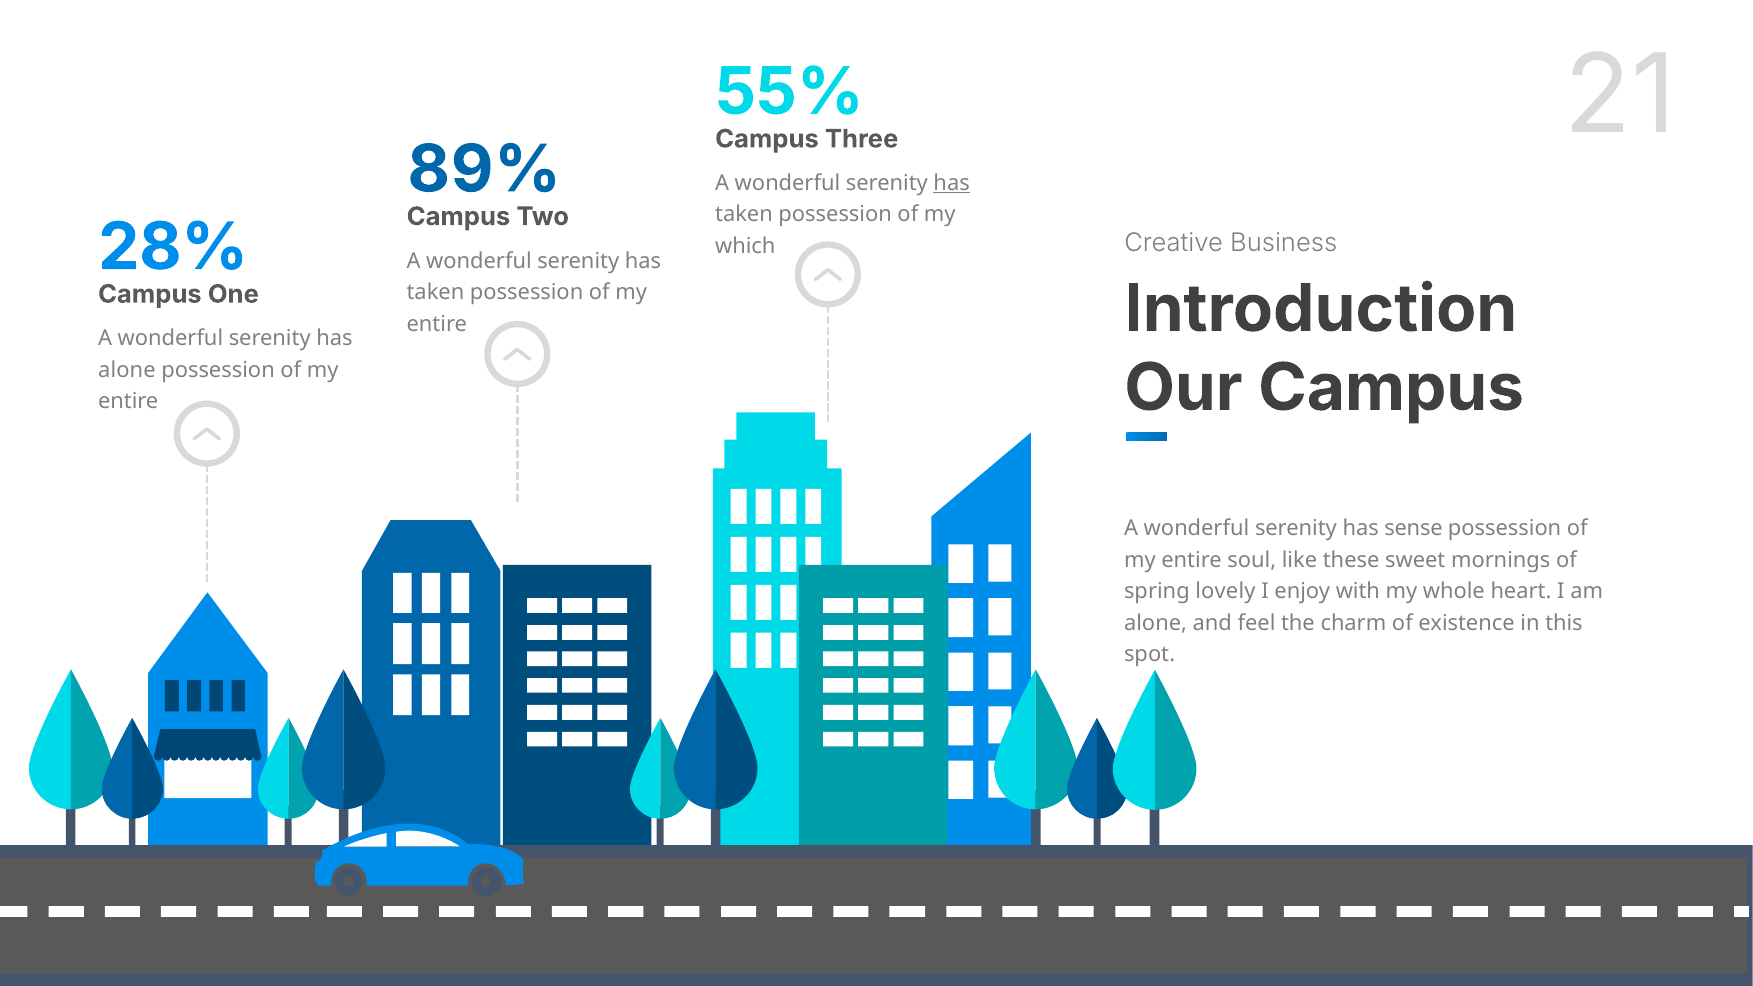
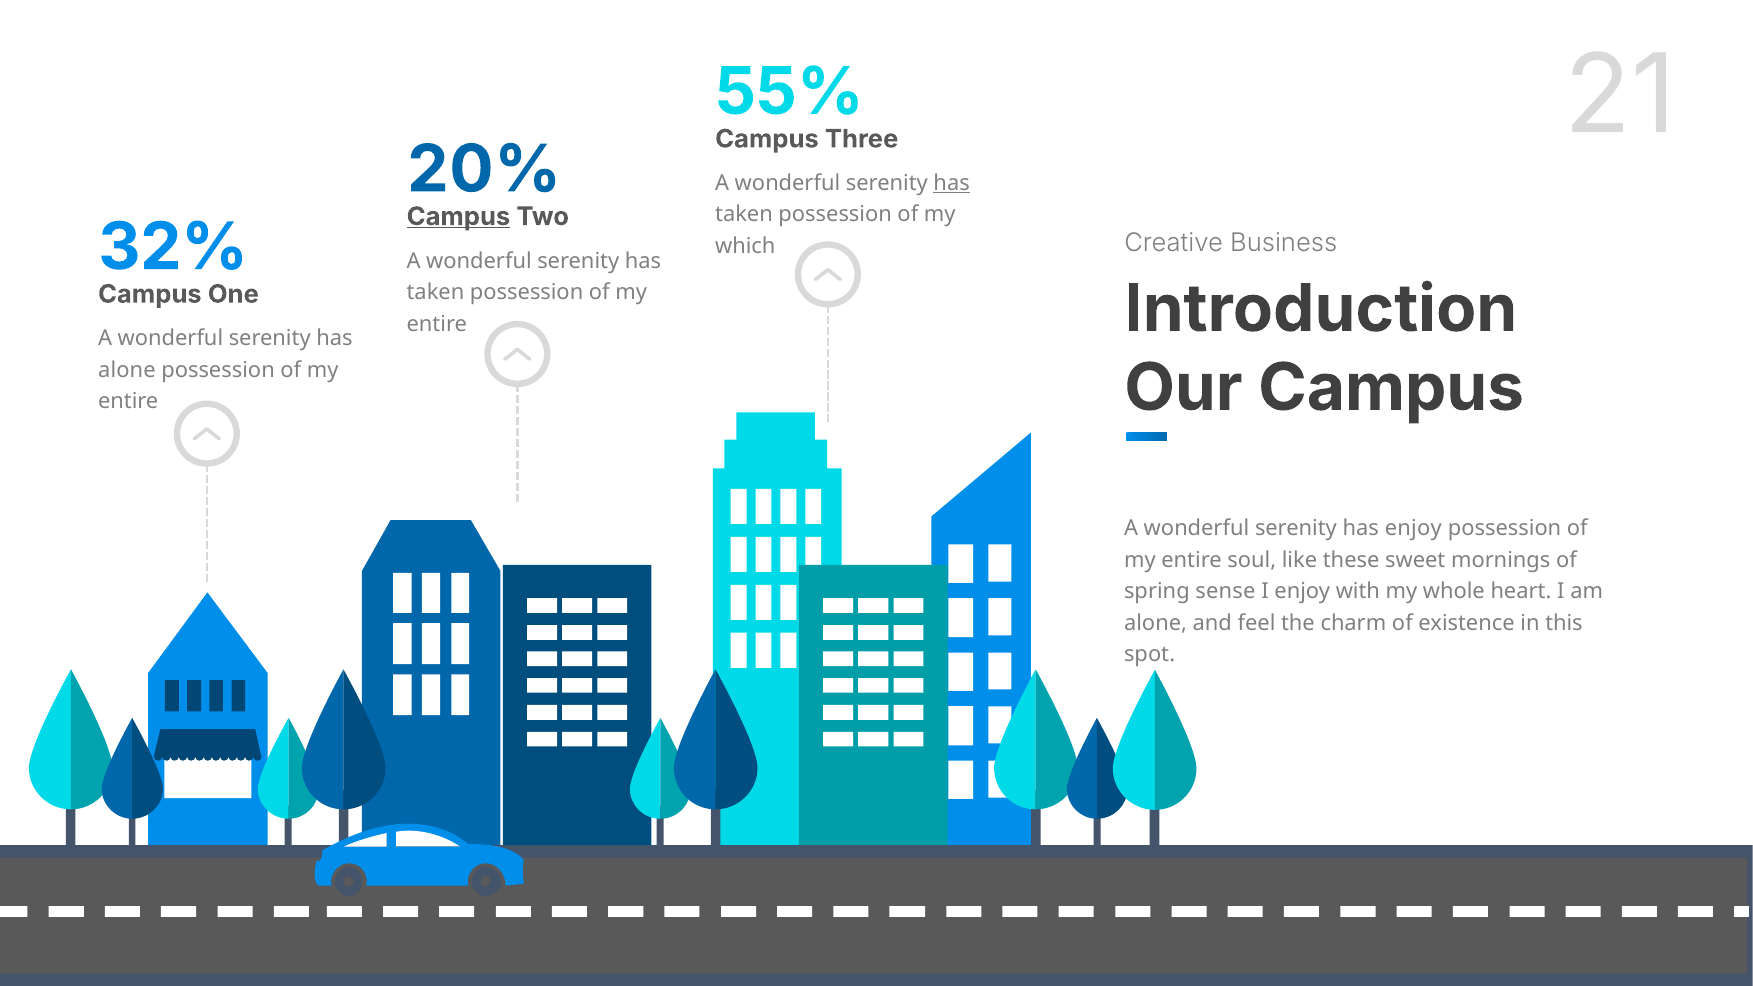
89%: 89% -> 20%
Campus at (458, 217) underline: none -> present
28%: 28% -> 32%
has sense: sense -> enjoy
lovely: lovely -> sense
